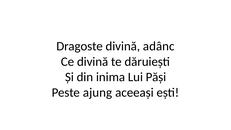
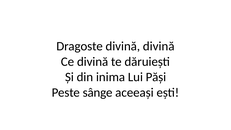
divină adânc: adânc -> divină
ajung: ajung -> sânge
